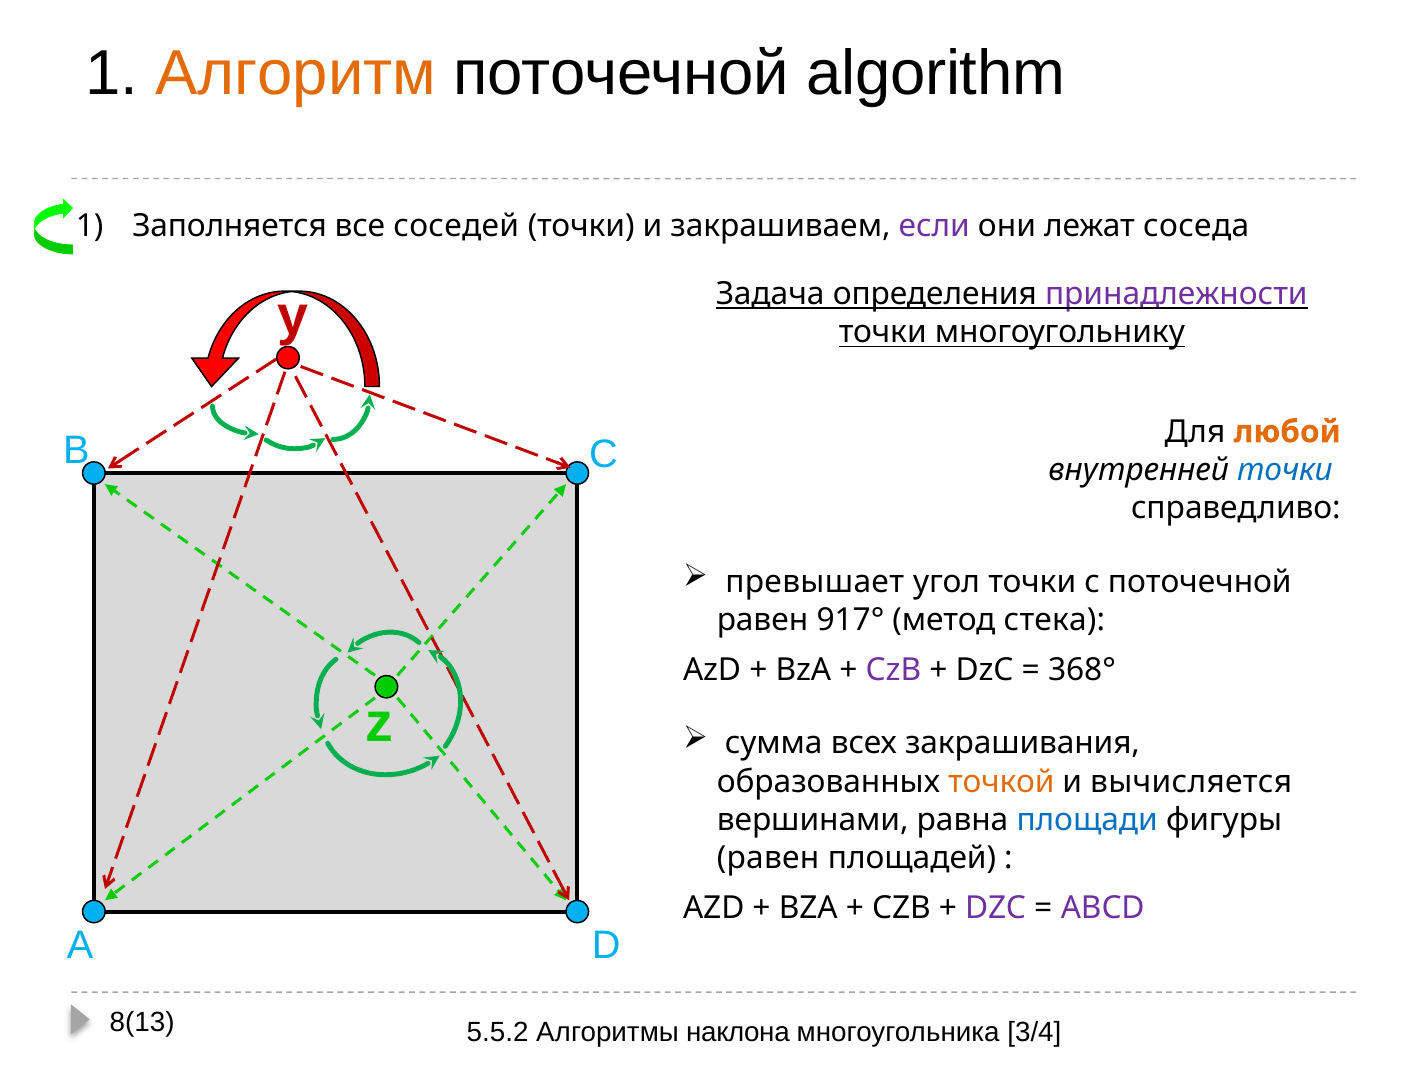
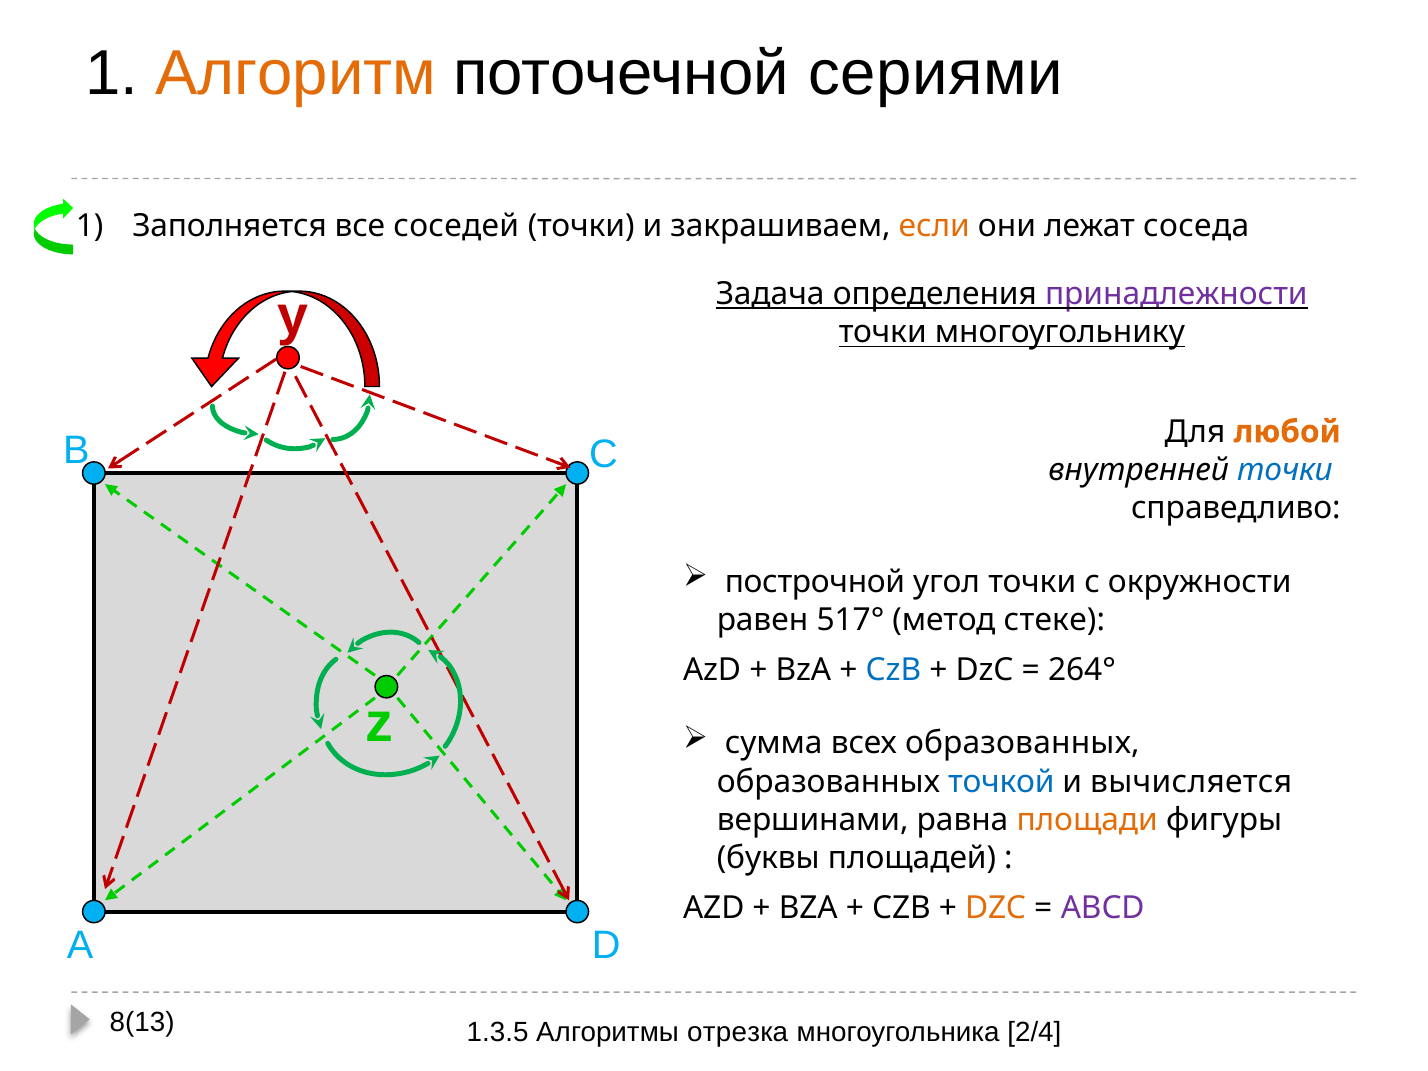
algorithm: algorithm -> сериями
если colour: purple -> orange
превышает: превышает -> построчной
с поточечной: поточечной -> окружности
917°: 917° -> 517°
стека: стека -> стеке
CzB at (893, 670) colour: purple -> blue
368°: 368° -> 264°
всех закрашивания: закрашивания -> образованных
точкой colour: orange -> blue
площади colour: blue -> orange
равен at (768, 858): равен -> буквы
DZC at (996, 908) colour: purple -> orange
5.5.2: 5.5.2 -> 1.3.5
наклона: наклона -> отрезка
3/4: 3/4 -> 2/4
